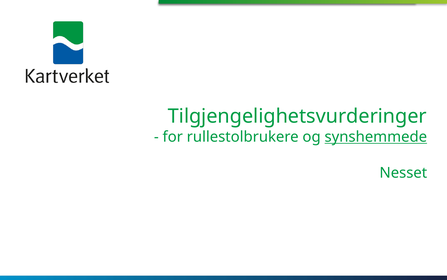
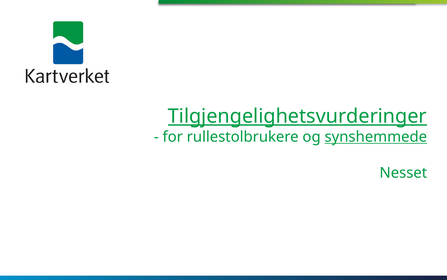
Tilgjengelighetsvurderinger underline: none -> present
